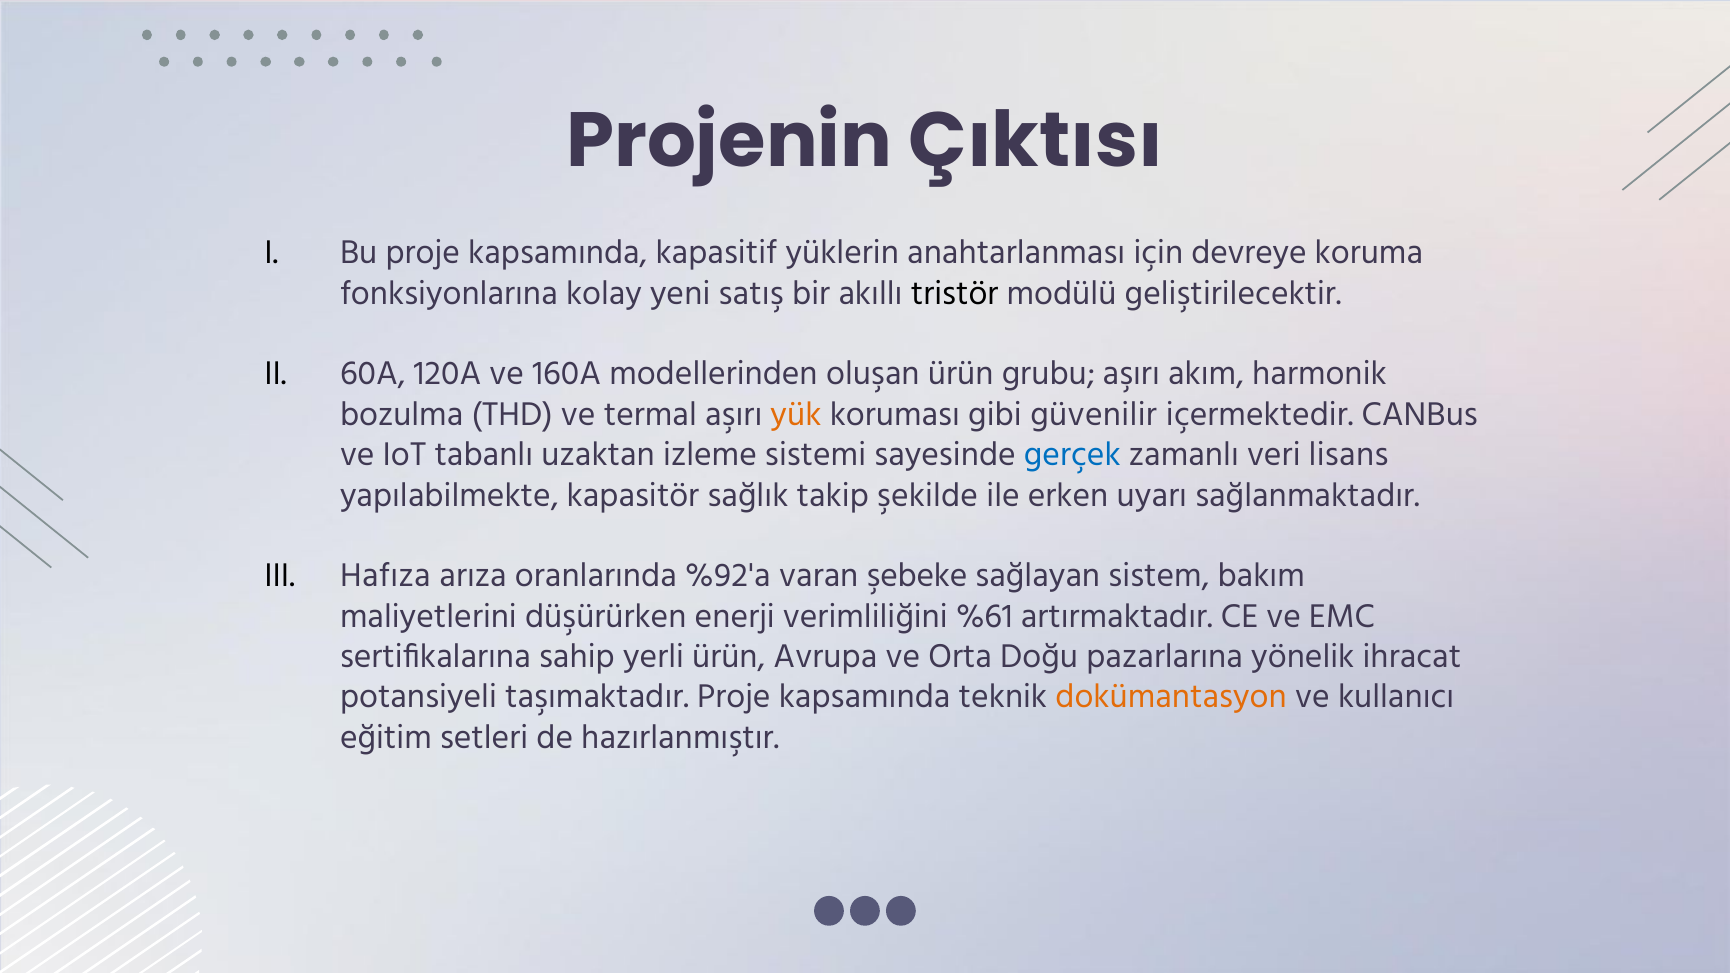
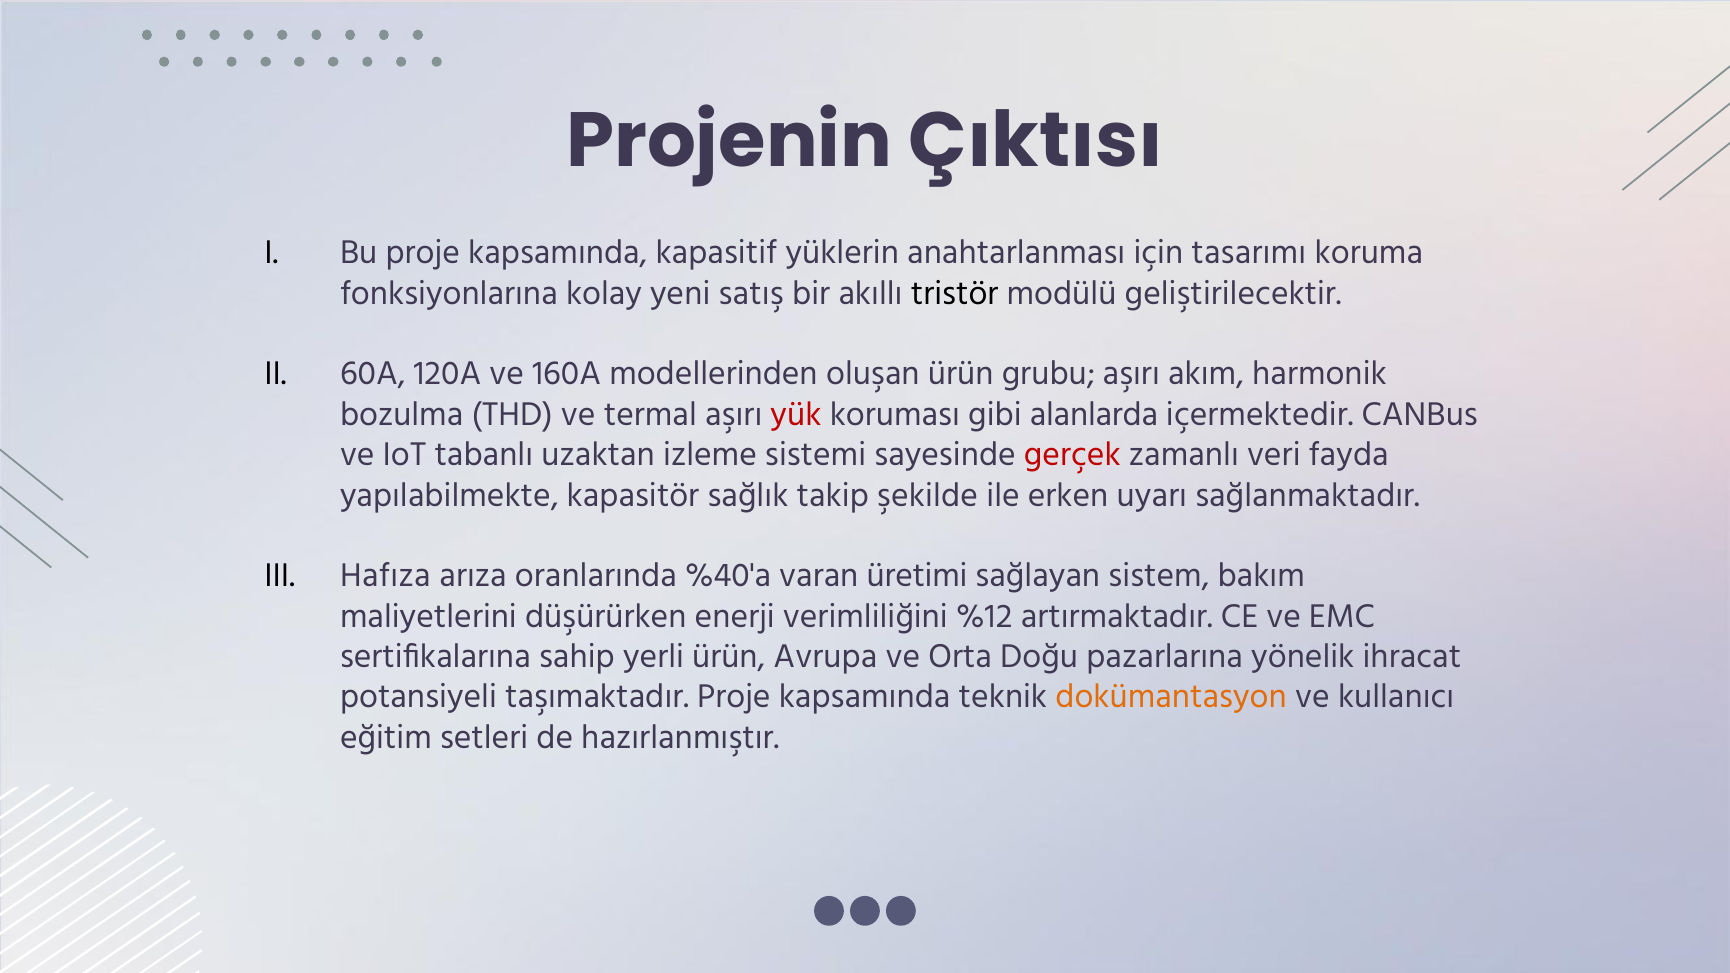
devreye: devreye -> tasarımı
yük colour: orange -> red
güvenilir: güvenilir -> alanlarda
gerçek colour: blue -> red
lisans: lisans -> fayda
%92'a: %92'a -> %40'a
şebeke: şebeke -> üretimi
%61: %61 -> %12
